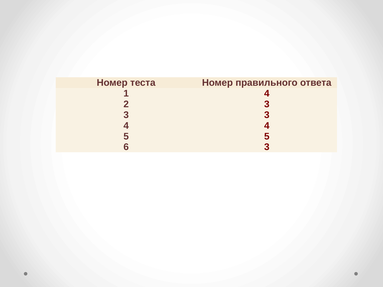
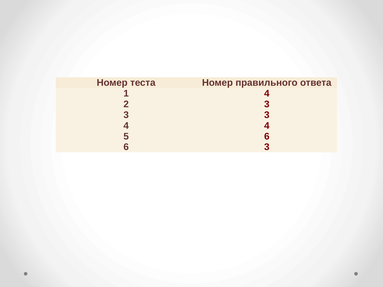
5 5: 5 -> 6
